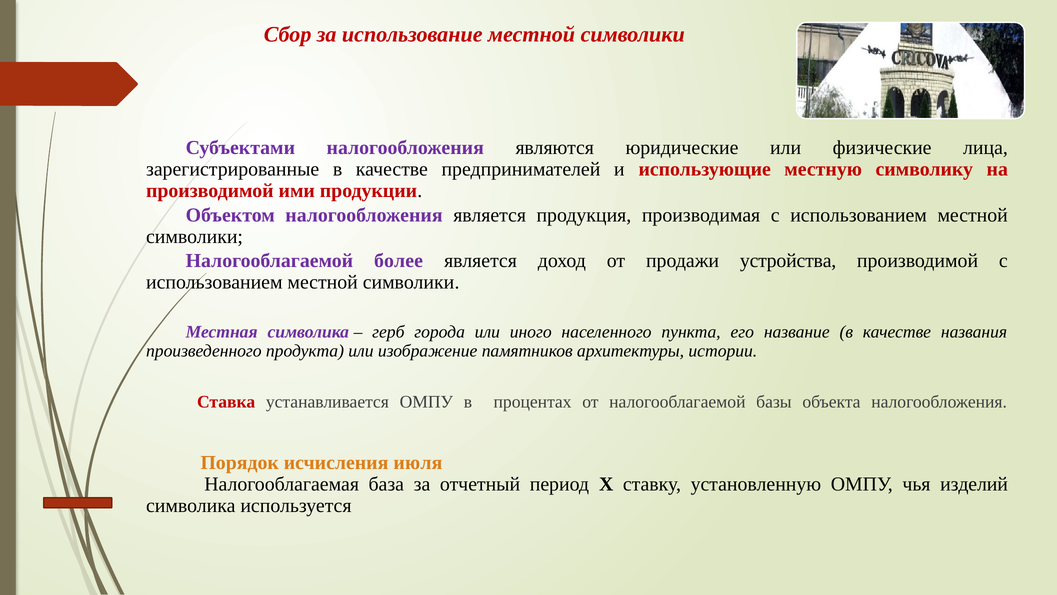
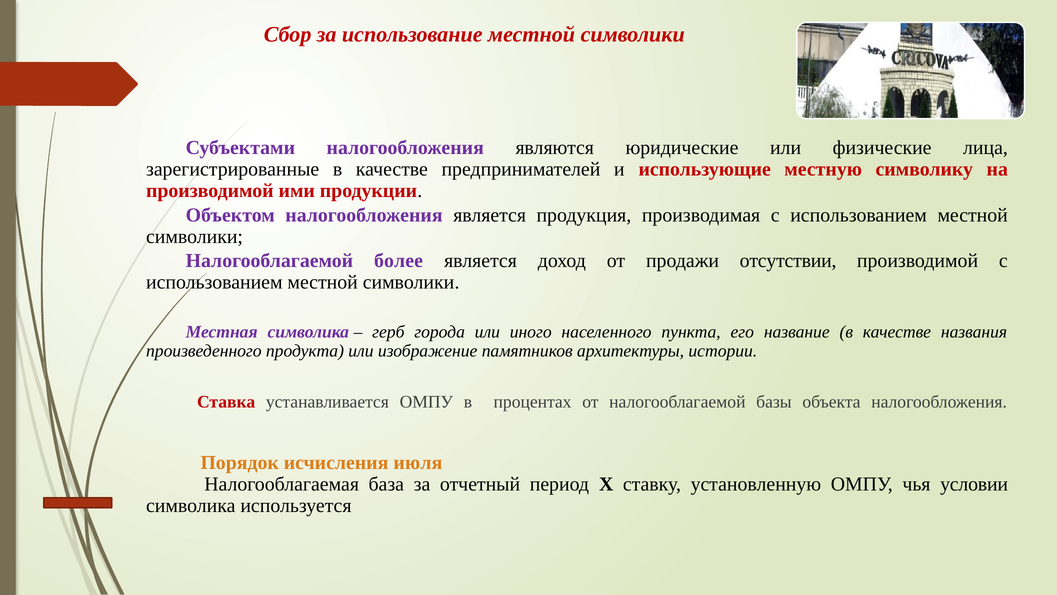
устройства: устройства -> отсутствии
изделий: изделий -> условии
